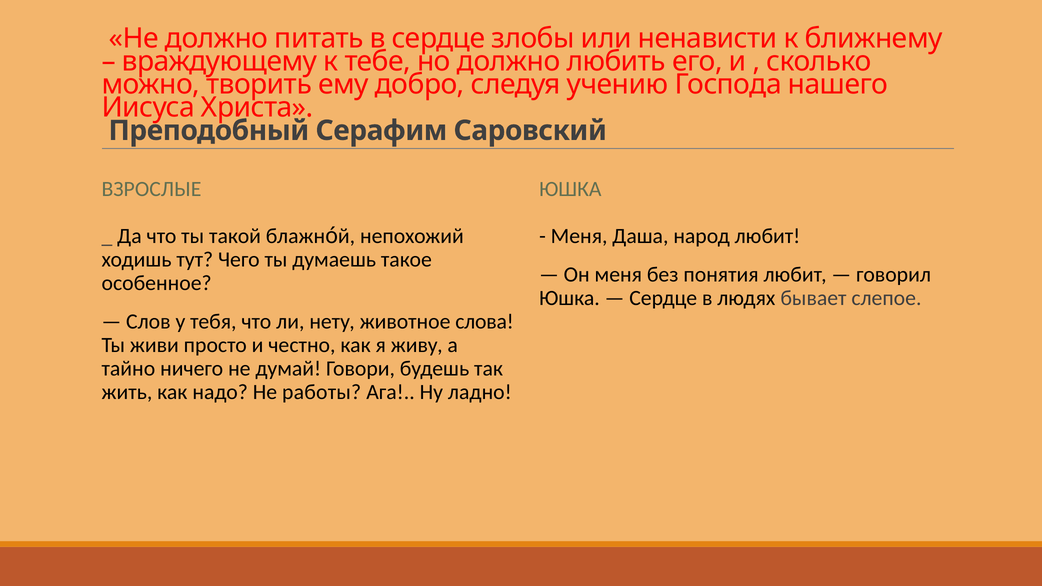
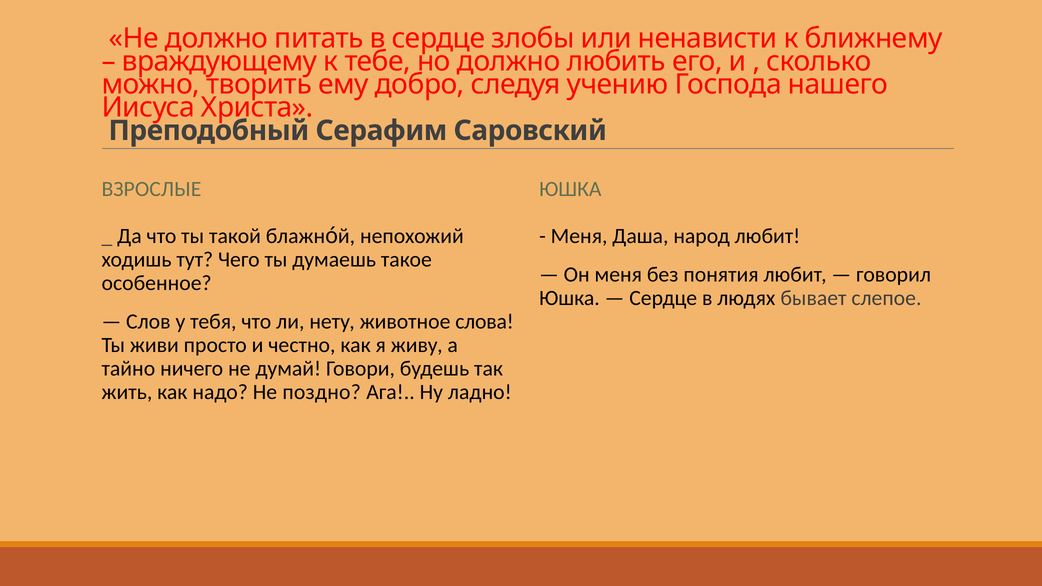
работы: работы -> поздно
